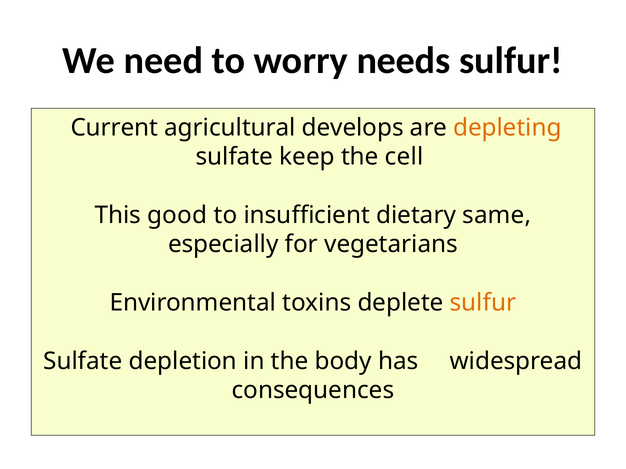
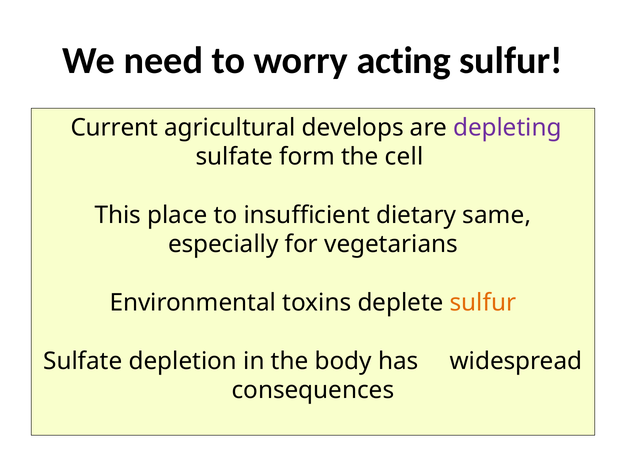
needs: needs -> acting
depleting colour: orange -> purple
keep: keep -> form
good: good -> place
